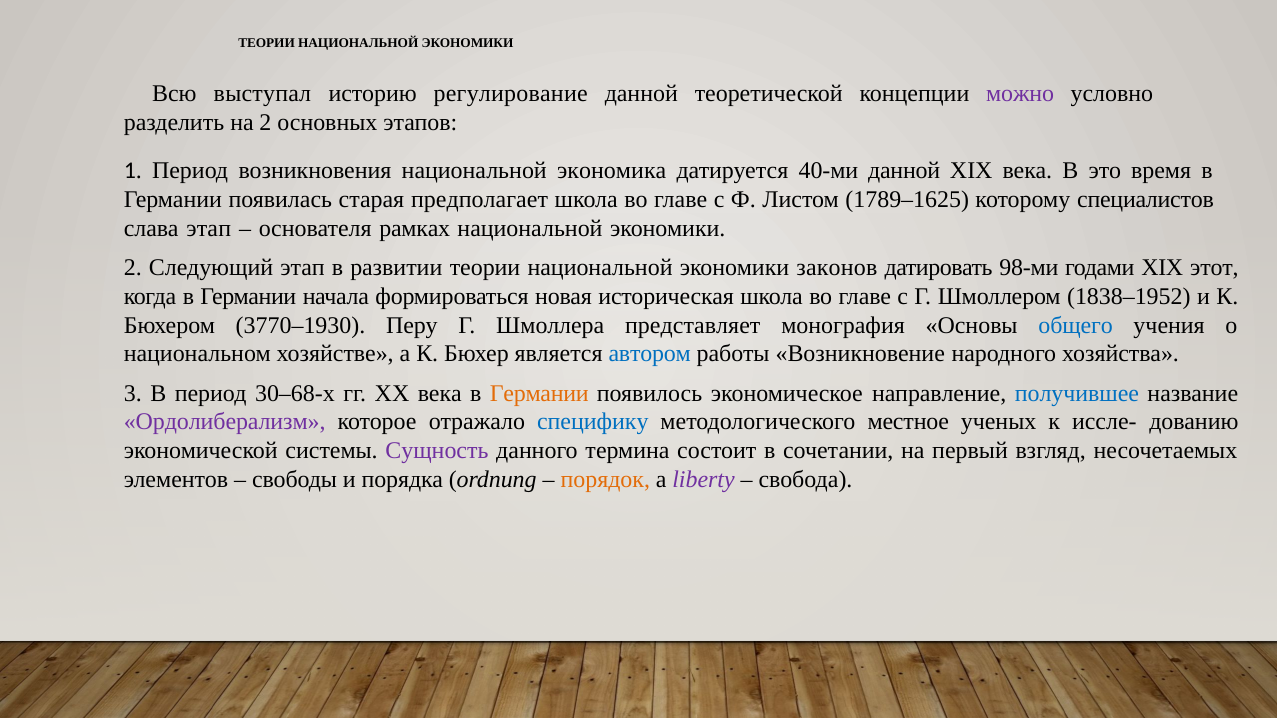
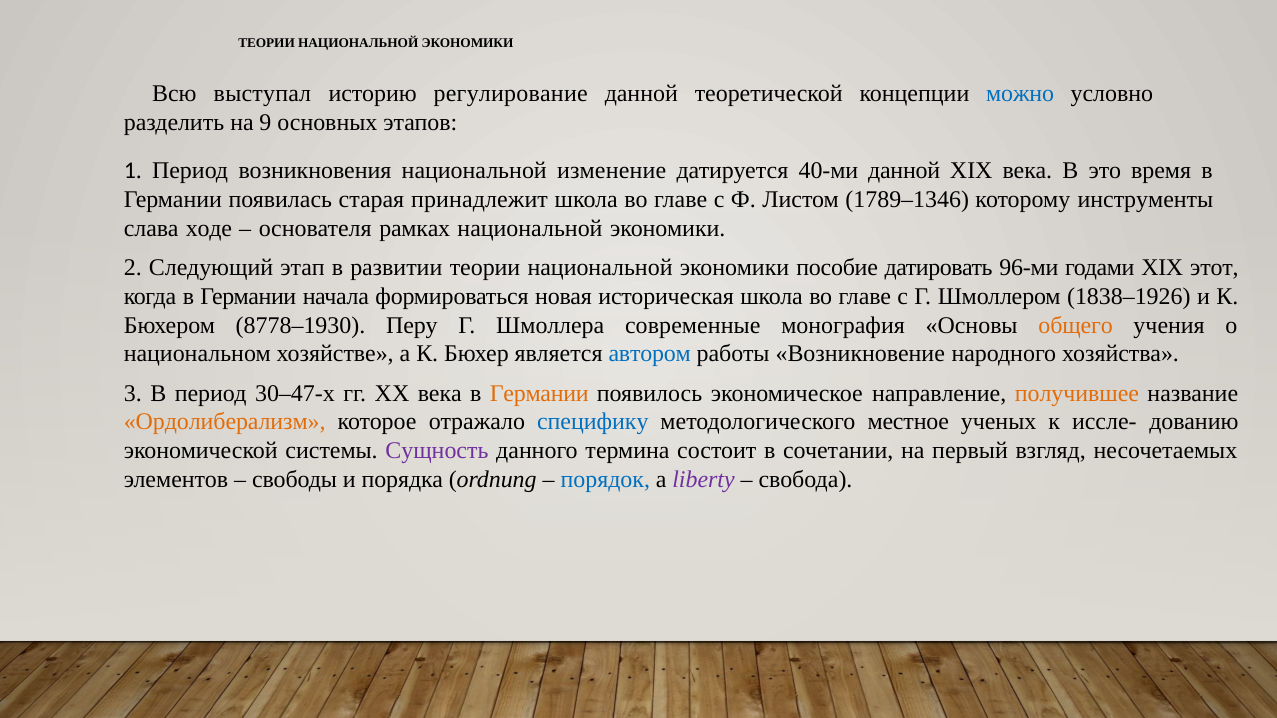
можно colour: purple -> blue
на 2: 2 -> 9
экономика: экономика -> изменение
предполагает: предполагает -> принадлежит
1789–1625: 1789–1625 -> 1789–1346
специалистов: специалистов -> инструменты
слава этап: этап -> ходе
законов: законов -> пособие
98-ми: 98-ми -> 96-ми
1838–1952: 1838–1952 -> 1838–1926
3770–1930: 3770–1930 -> 8778–1930
представляет: представляет -> современные
общего colour: blue -> orange
30–68-х: 30–68-х -> 30–47-х
получившее colour: blue -> orange
Ордолиберализм colour: purple -> orange
порядок colour: orange -> blue
